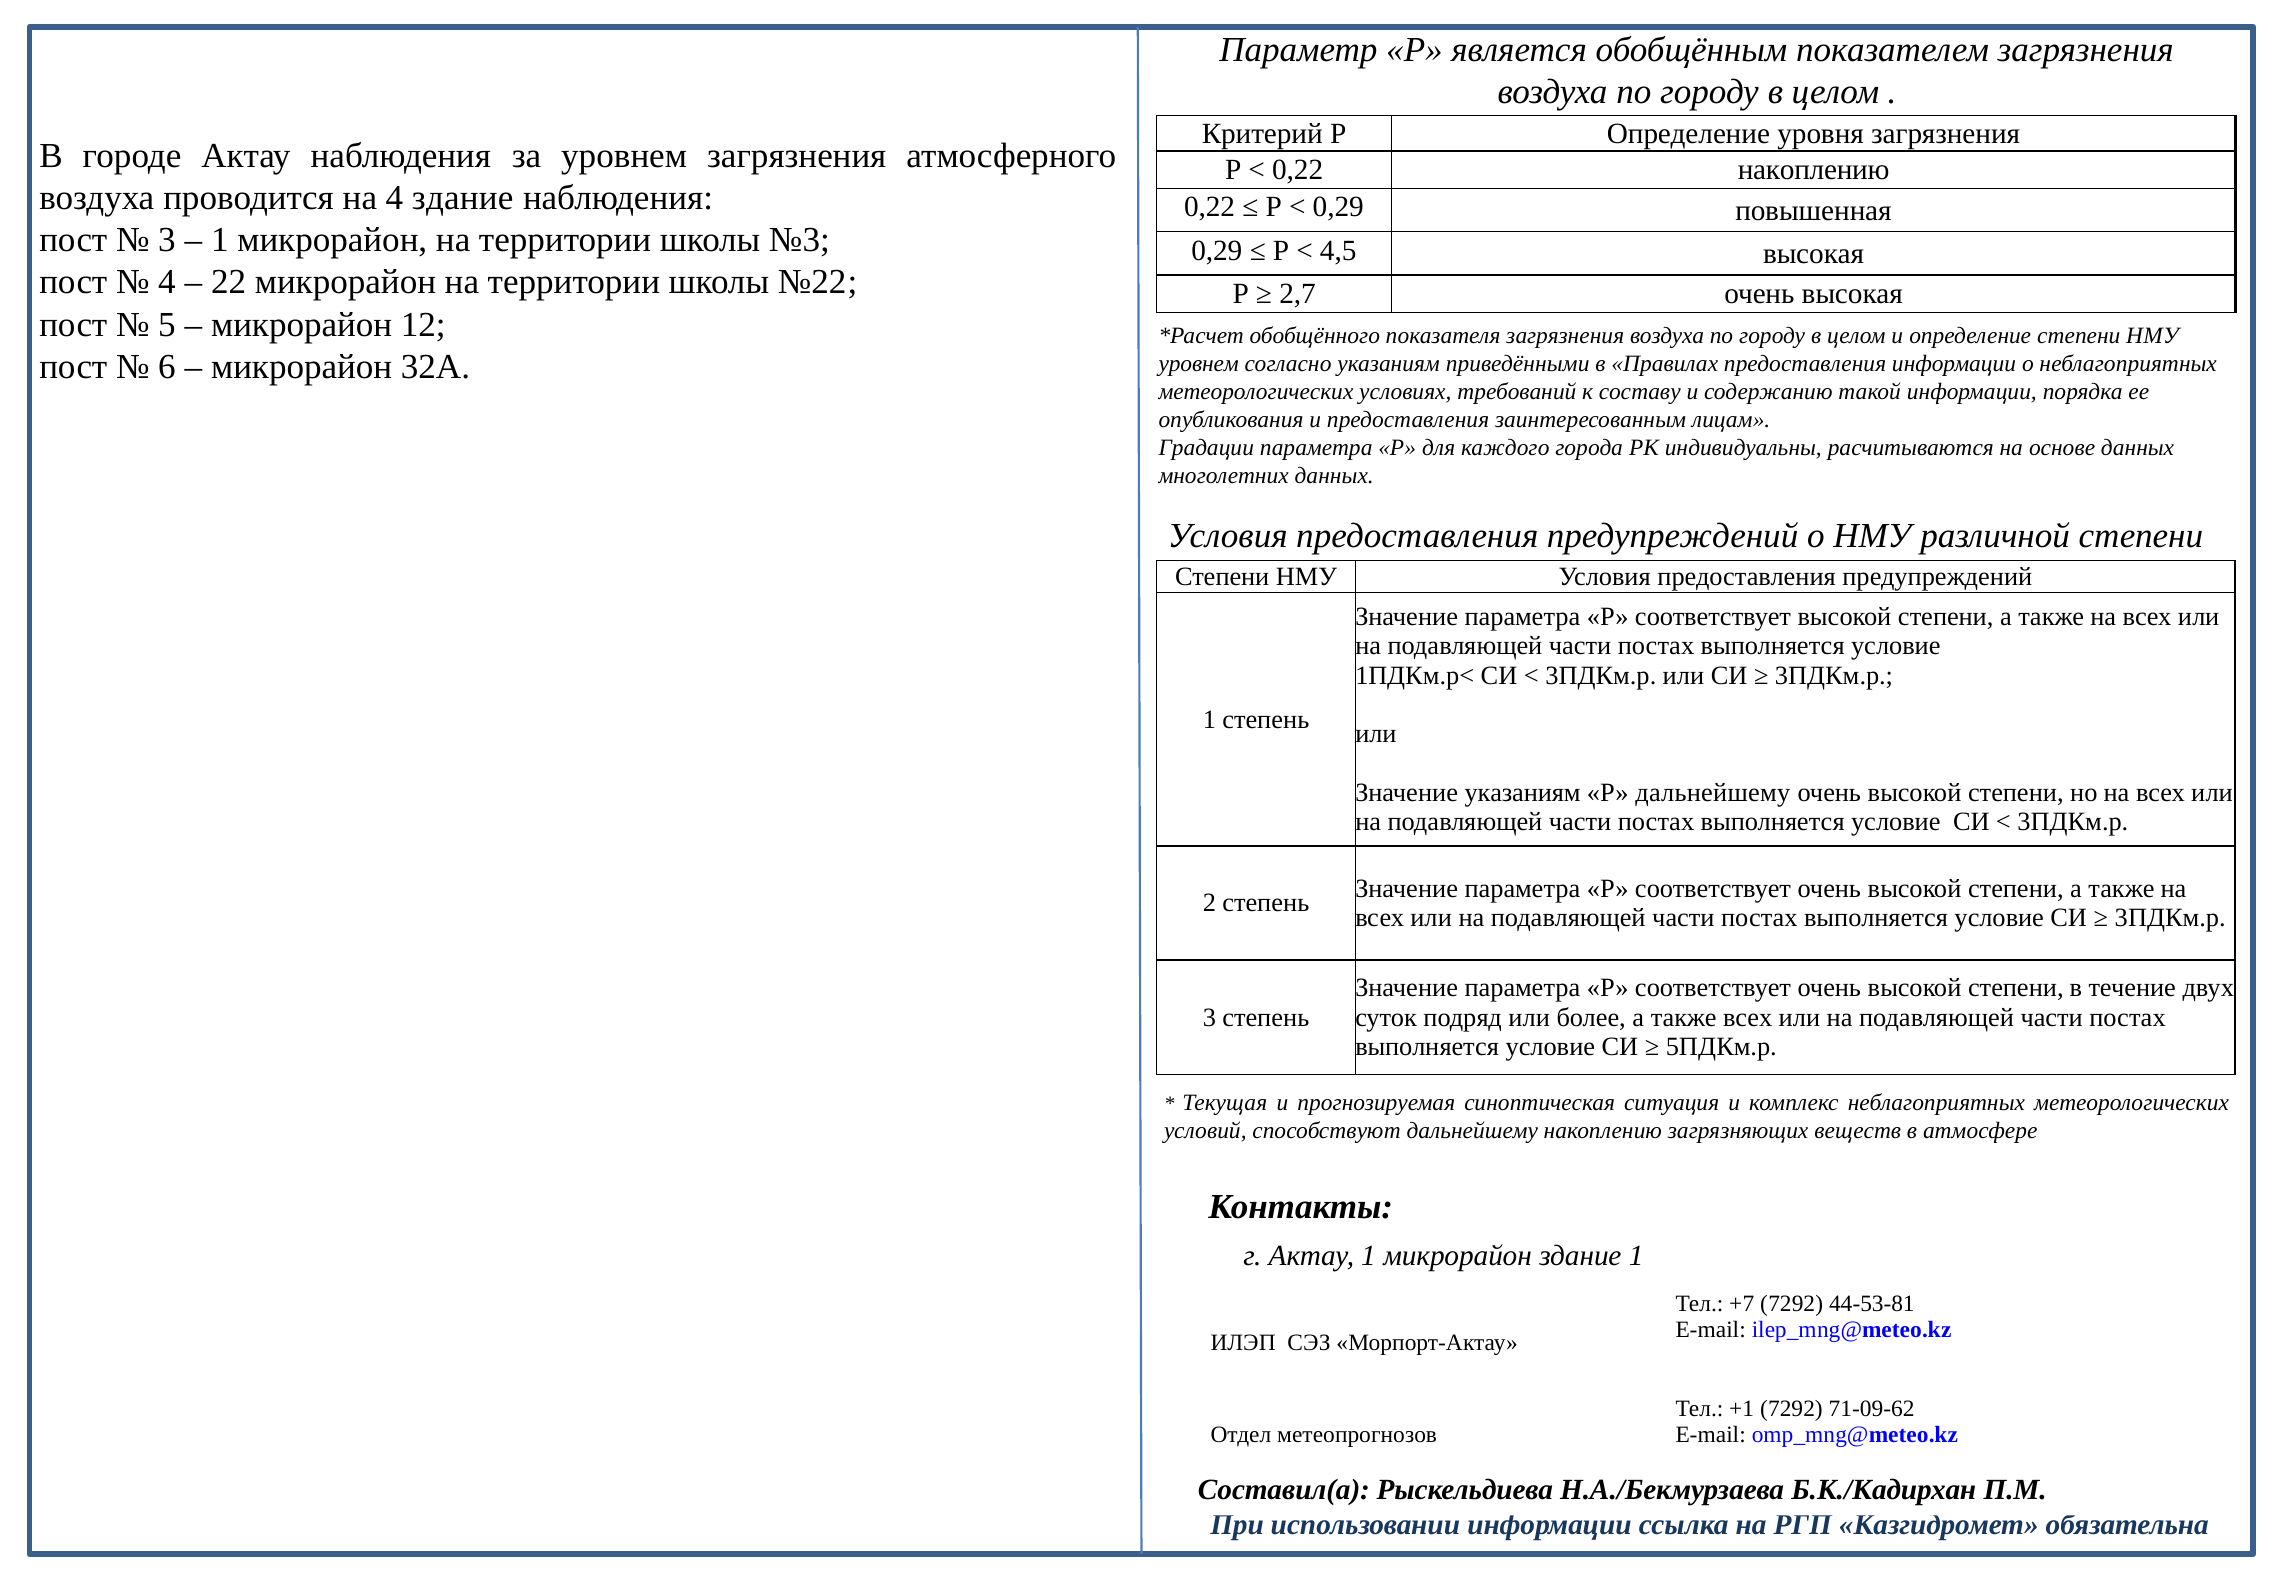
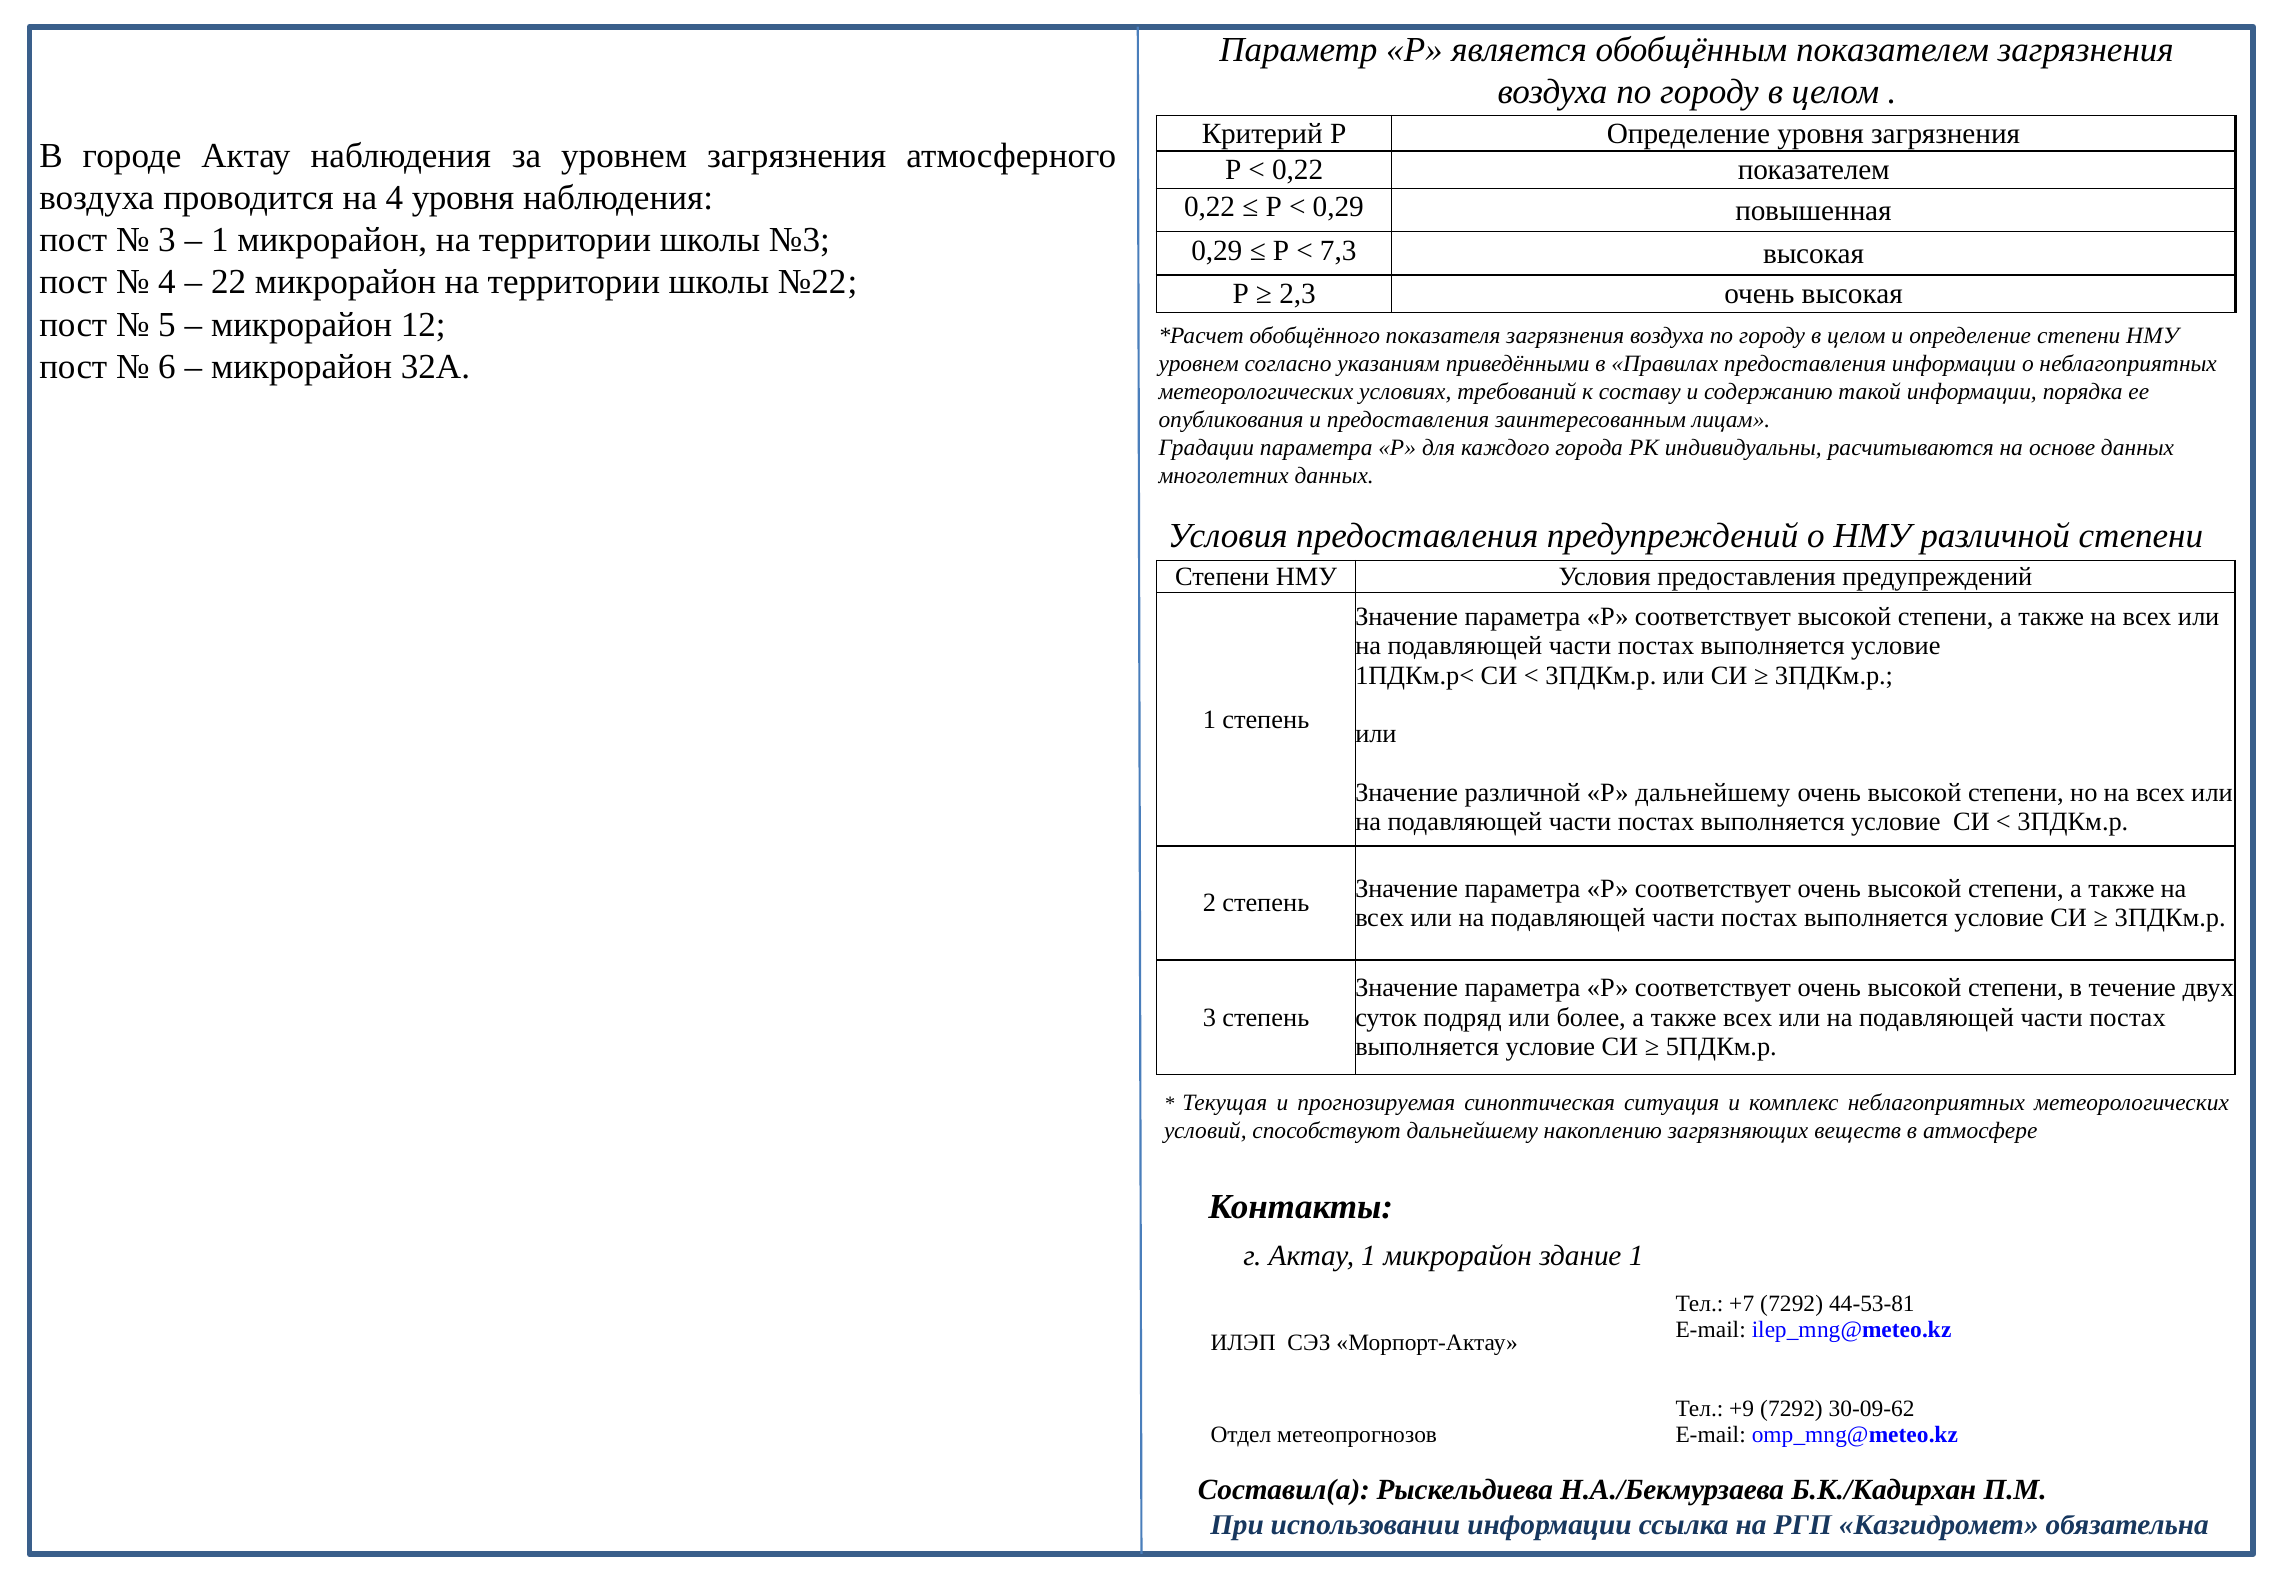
0,22 накоплению: накоплению -> показателем
4 здание: здание -> уровня
4,5: 4,5 -> 7,3
2,7: 2,7 -> 2,3
Значение указаниям: указаниям -> различной
+1: +1 -> +9
71-09-62: 71-09-62 -> 30-09-62
